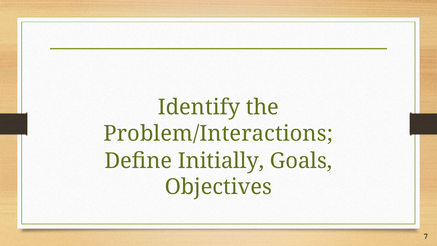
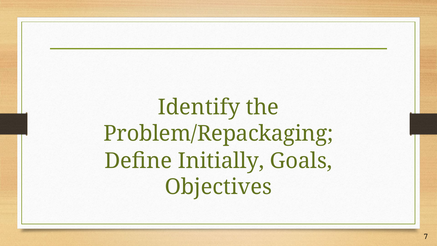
Problem/Interactions: Problem/Interactions -> Problem/Repackaging
